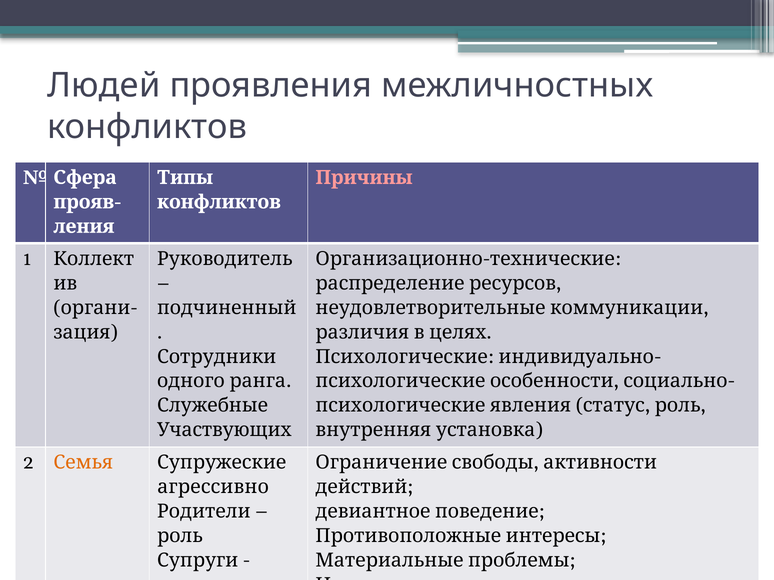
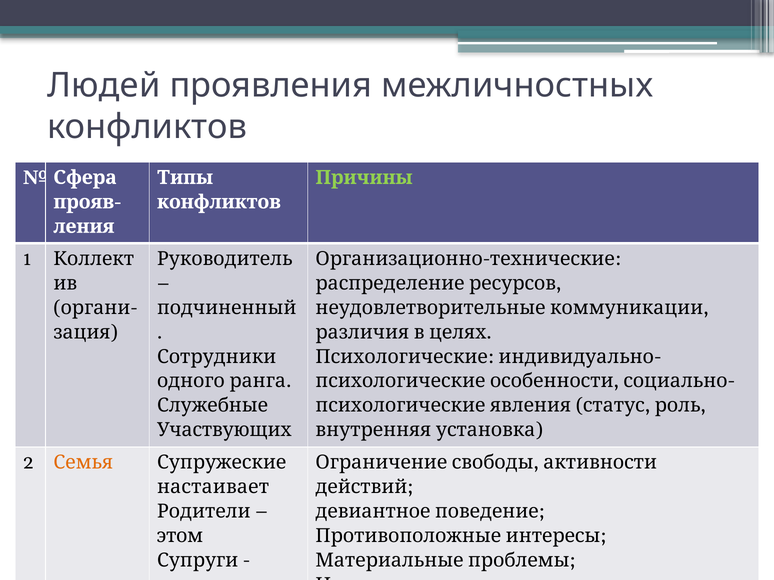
Причины colour: pink -> light green
агрессивно: агрессивно -> настаивает
роль at (180, 536): роль -> этом
